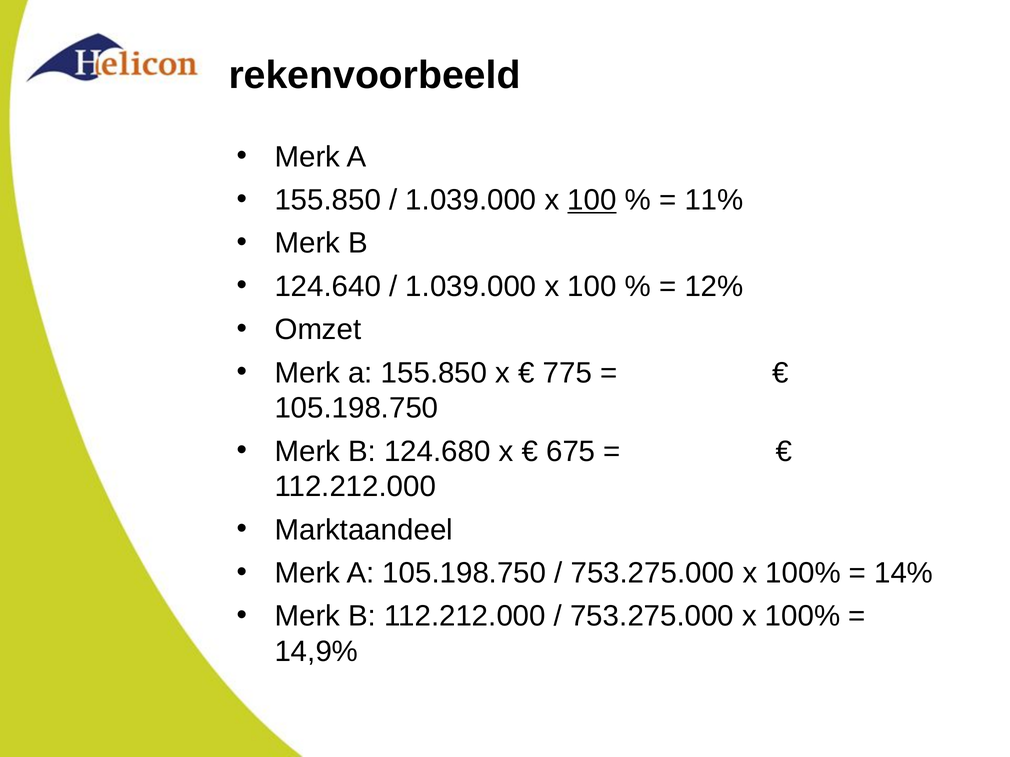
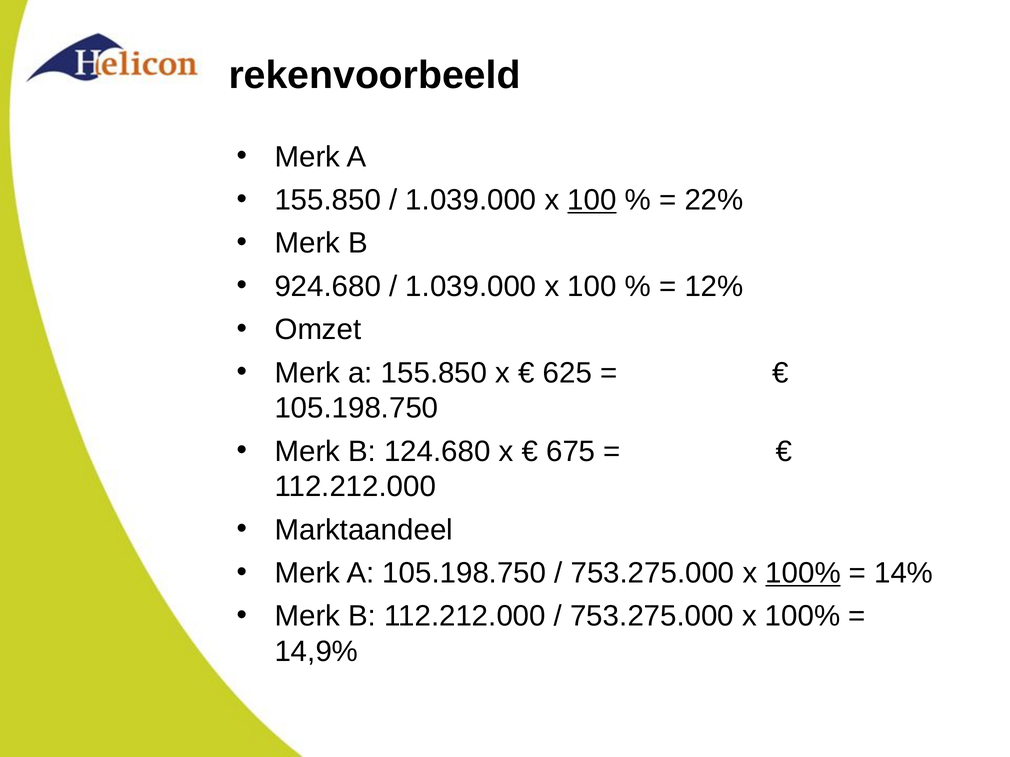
11%: 11% -> 22%
124.640: 124.640 -> 924.680
775: 775 -> 625
100% at (803, 573) underline: none -> present
